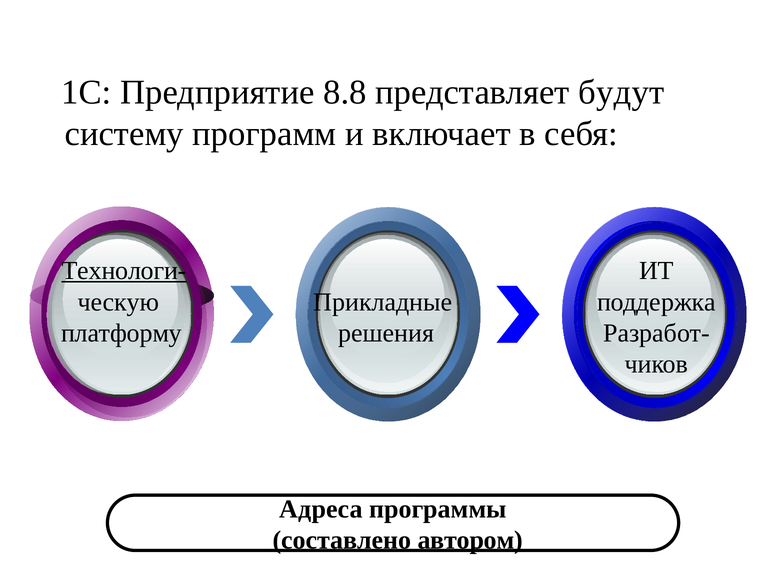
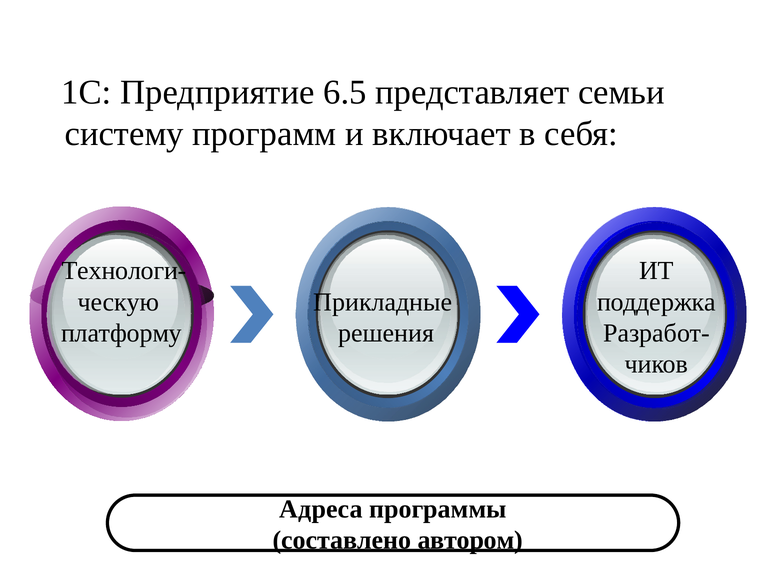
8.8: 8.8 -> 6.5
будут: будут -> семьи
Технологи- underline: present -> none
